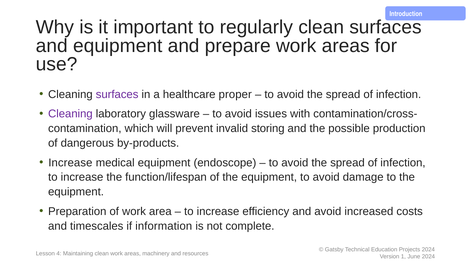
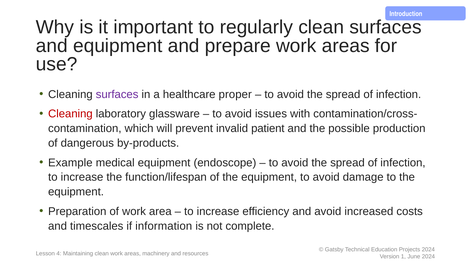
Cleaning at (70, 114) colour: purple -> red
storing: storing -> patient
Increase at (70, 163): Increase -> Example
